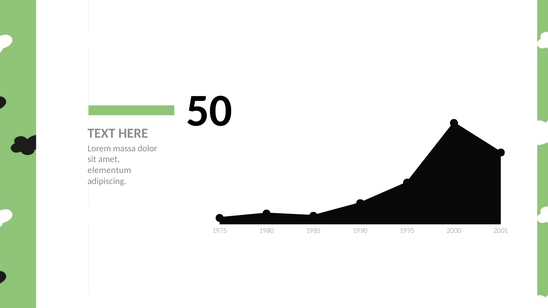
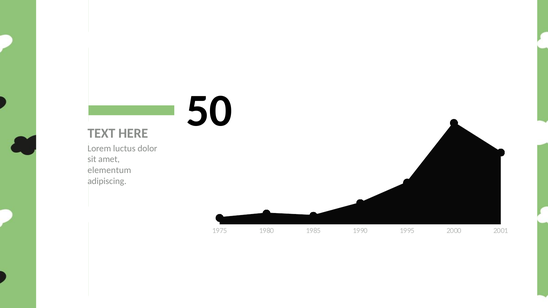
massa: massa -> luctus
